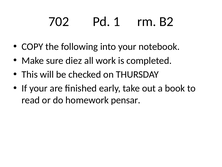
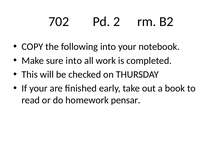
1: 1 -> 2
sure diez: diez -> into
